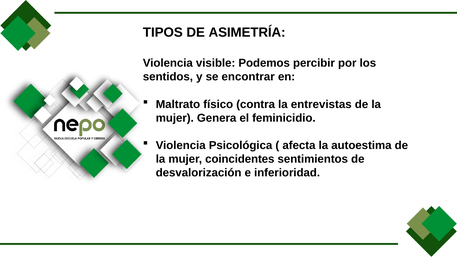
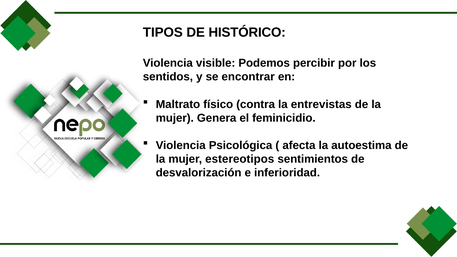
ASIMETRÍA: ASIMETRÍA -> HISTÓRICO
coincidentes: coincidentes -> estereotipos
